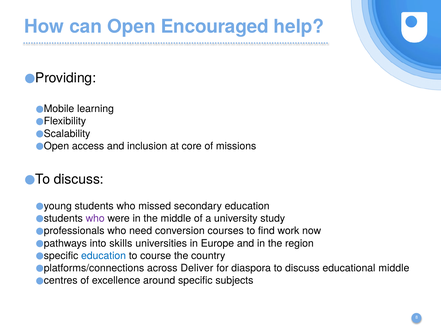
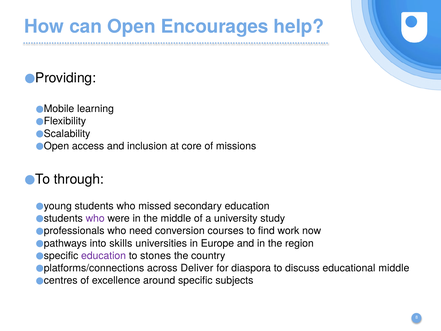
Encouraged: Encouraged -> Encourages
discuss at (79, 179): discuss -> through
education at (104, 256) colour: blue -> purple
course: course -> stones
